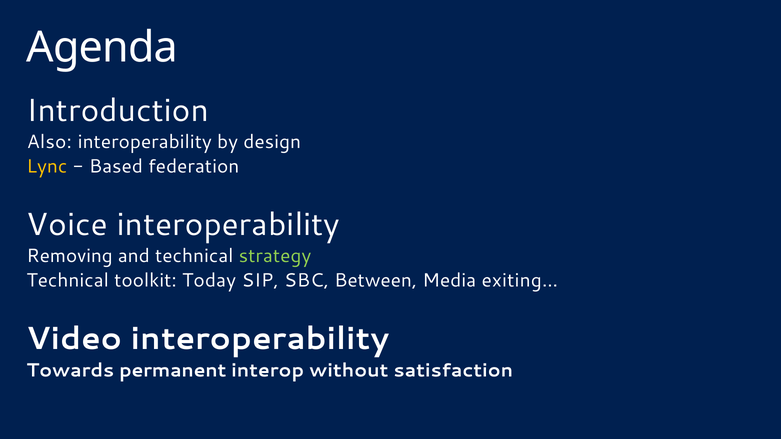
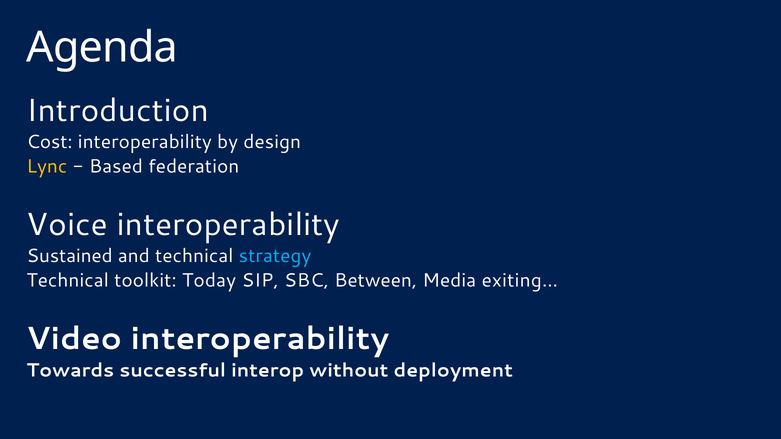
Also: Also -> Cost
Removing: Removing -> Sustained
strategy colour: light green -> light blue
permanent: permanent -> successful
satisfaction: satisfaction -> deployment
